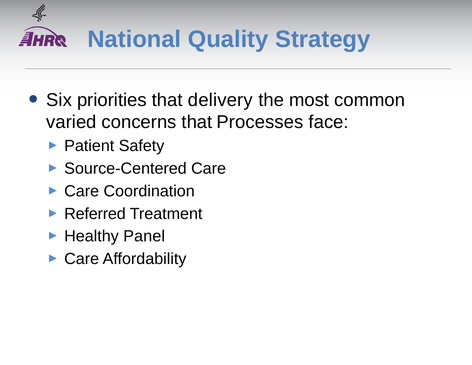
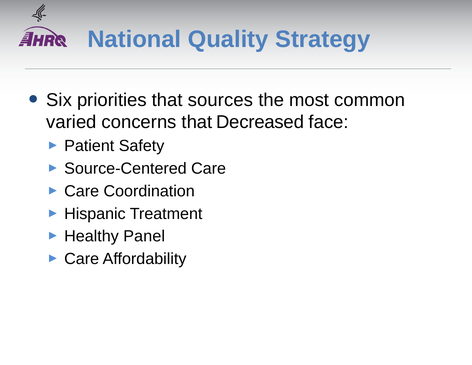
delivery: delivery -> sources
Processes: Processes -> Decreased
Referred: Referred -> Hispanic
